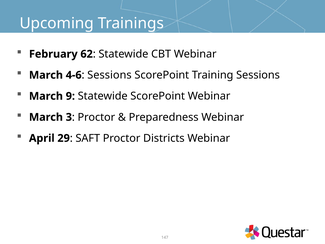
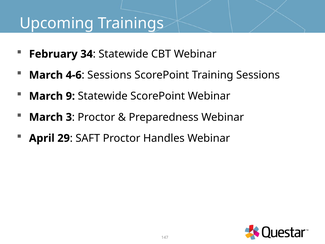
62: 62 -> 34
Districts: Districts -> Handles
